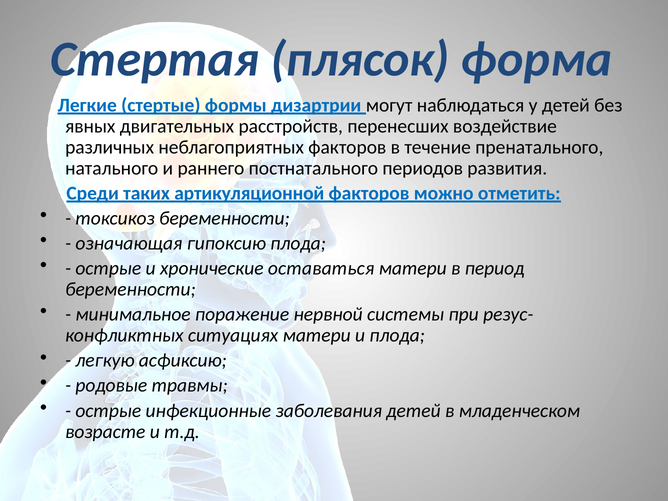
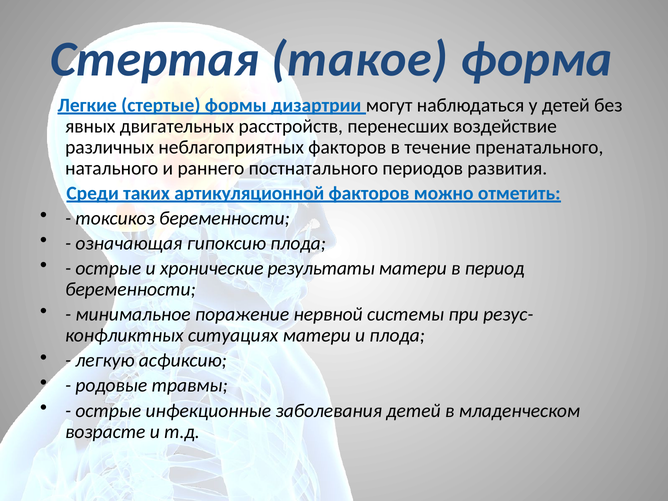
плясок: плясок -> такое
оставаться: оставаться -> результаты
